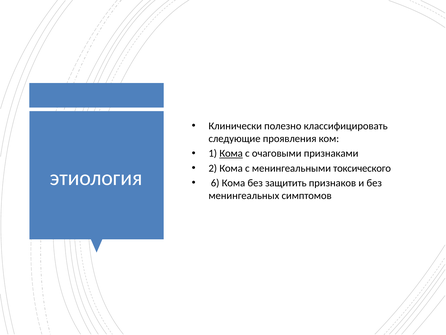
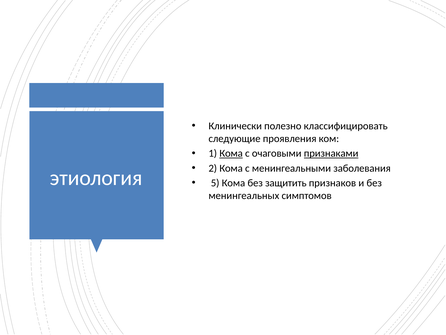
признаками underline: none -> present
токсического: токсического -> заболевания
6: 6 -> 5
